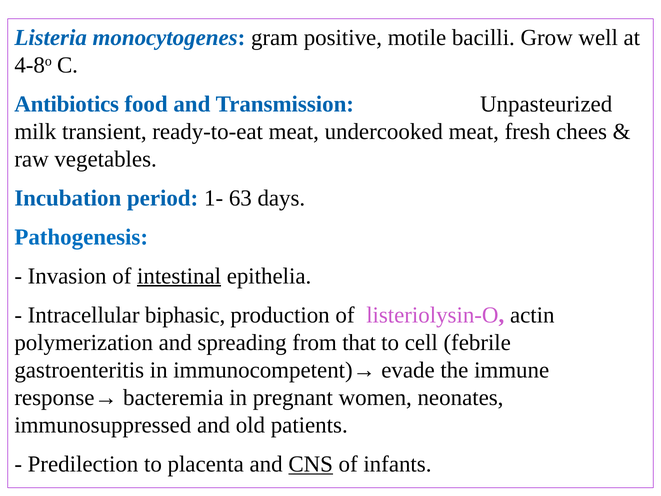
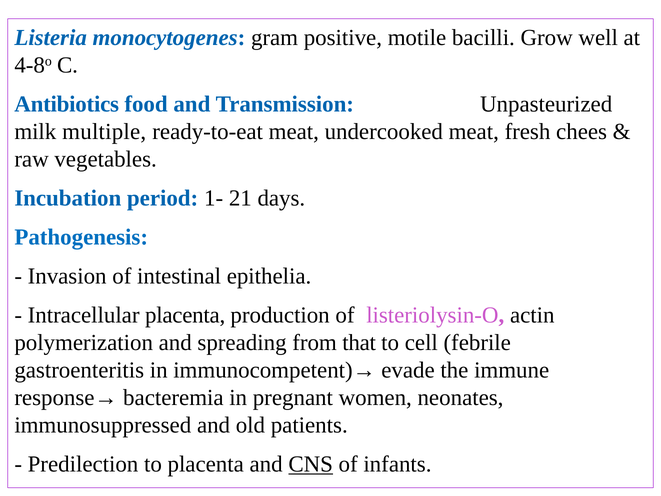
transient: transient -> multiple
63: 63 -> 21
intestinal underline: present -> none
Intracellular biphasic: biphasic -> placenta
